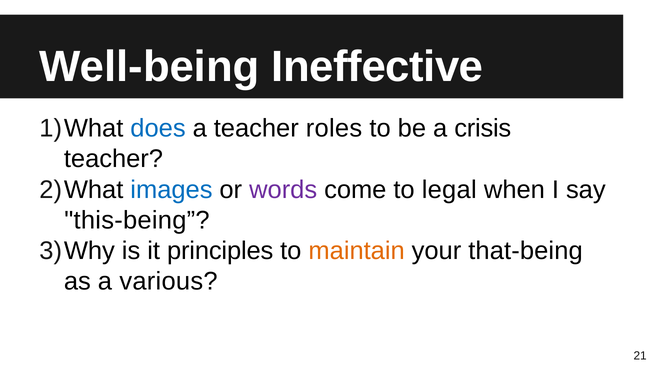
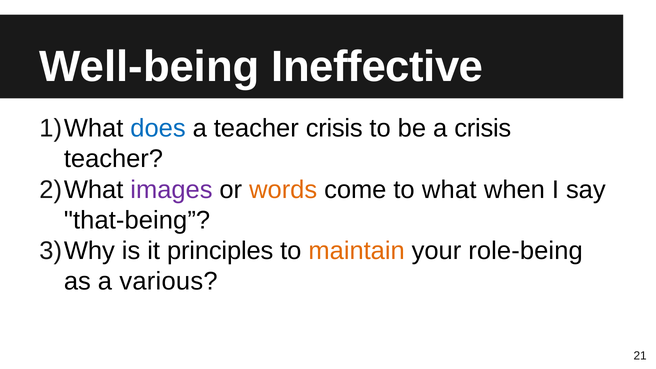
teacher roles: roles -> crisis
images colour: blue -> purple
words colour: purple -> orange
legal: legal -> what
this-being: this-being -> that-being
that-being: that-being -> role-being
